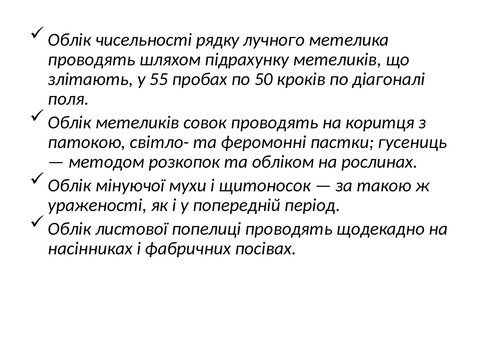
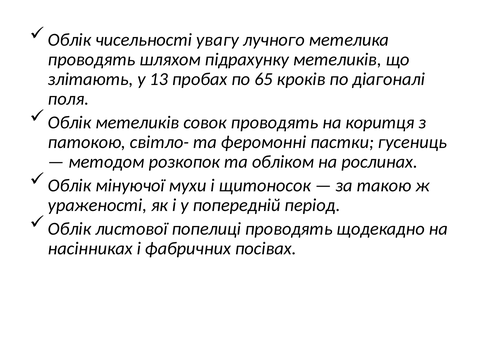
рядку: рядку -> увагу
55: 55 -> 13
50: 50 -> 65
